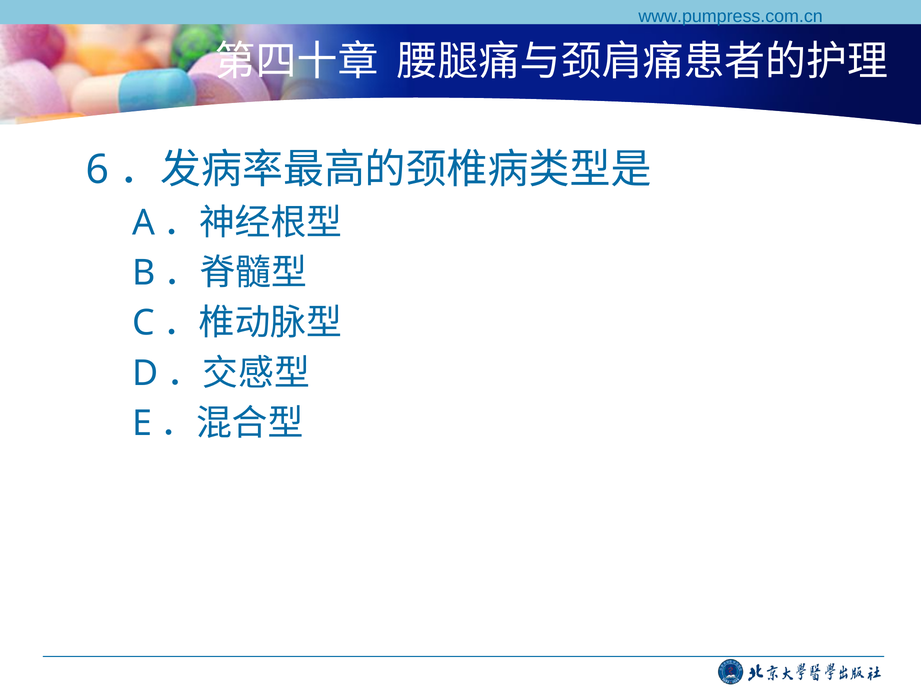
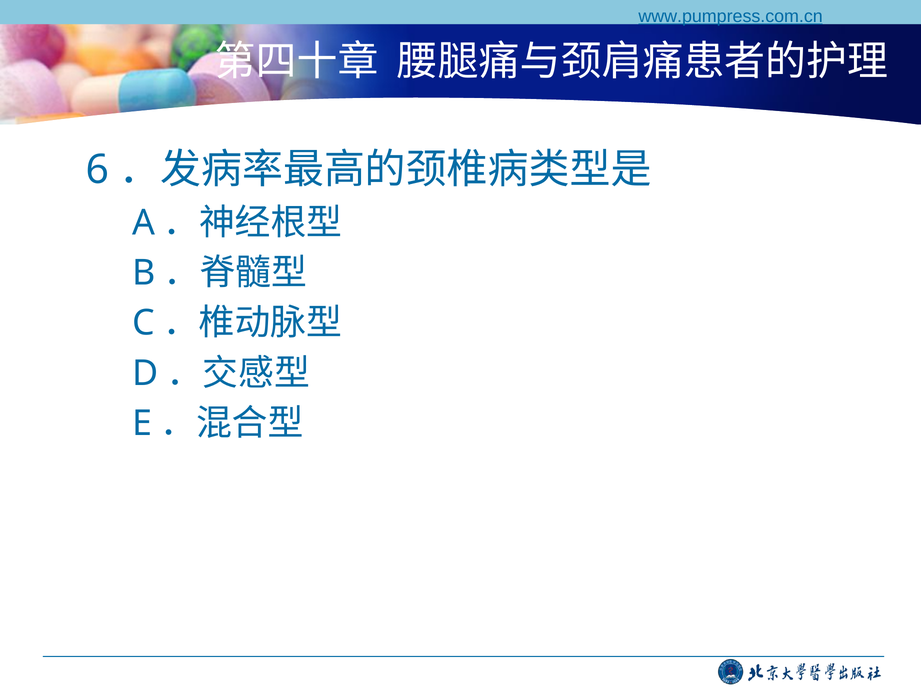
www.pumpress.com.cn underline: none -> present
